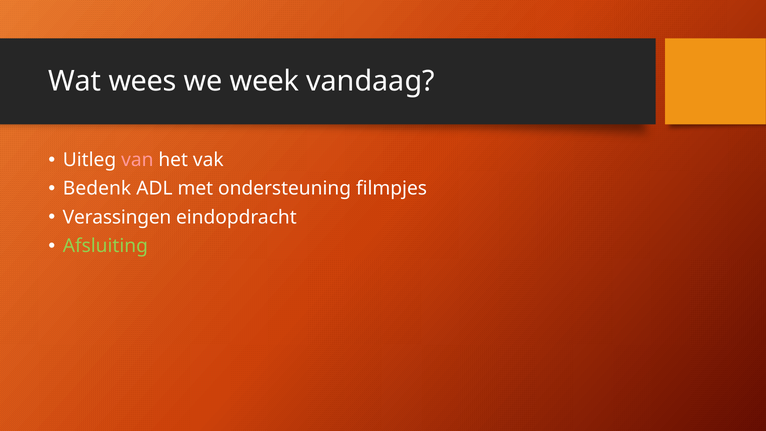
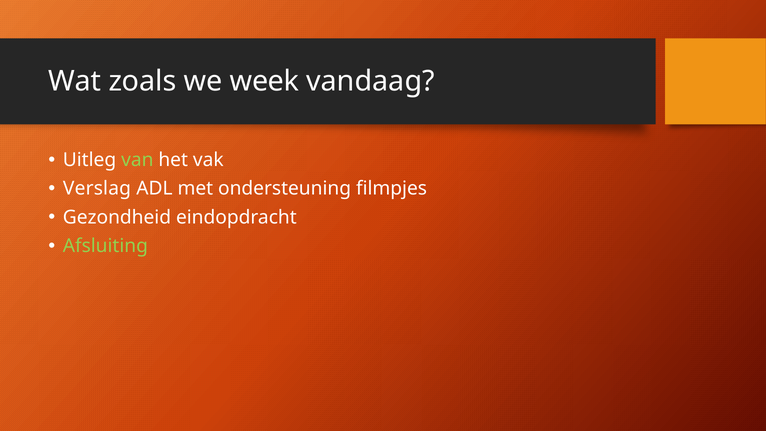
wees: wees -> zoals
van colour: pink -> light green
Bedenk: Bedenk -> Verslag
Verassingen: Verassingen -> Gezondheid
